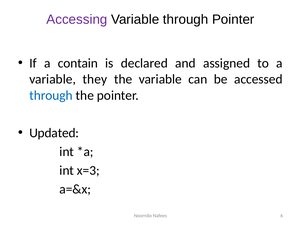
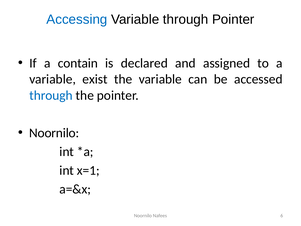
Accessing colour: purple -> blue
they: they -> exist
Updated at (54, 133): Updated -> Noornilo
x=3: x=3 -> x=1
